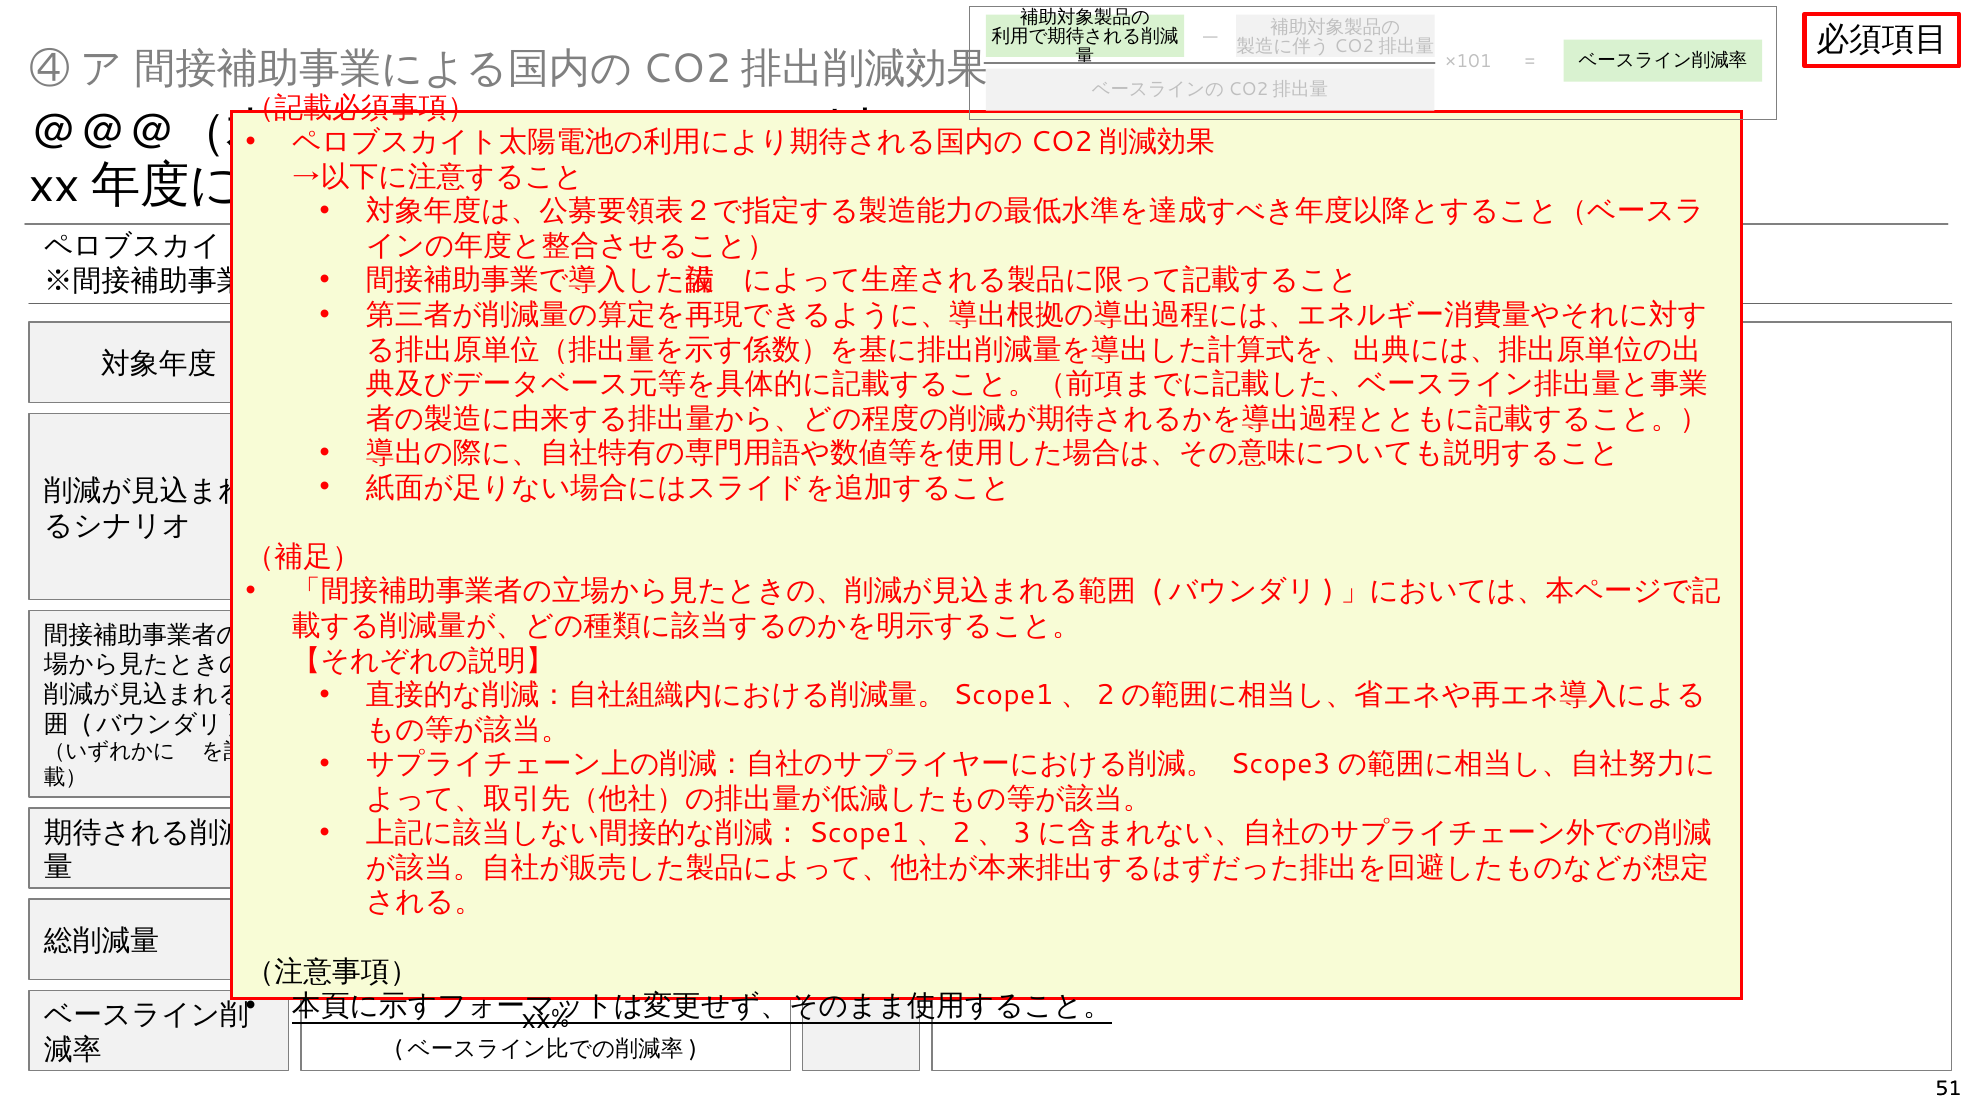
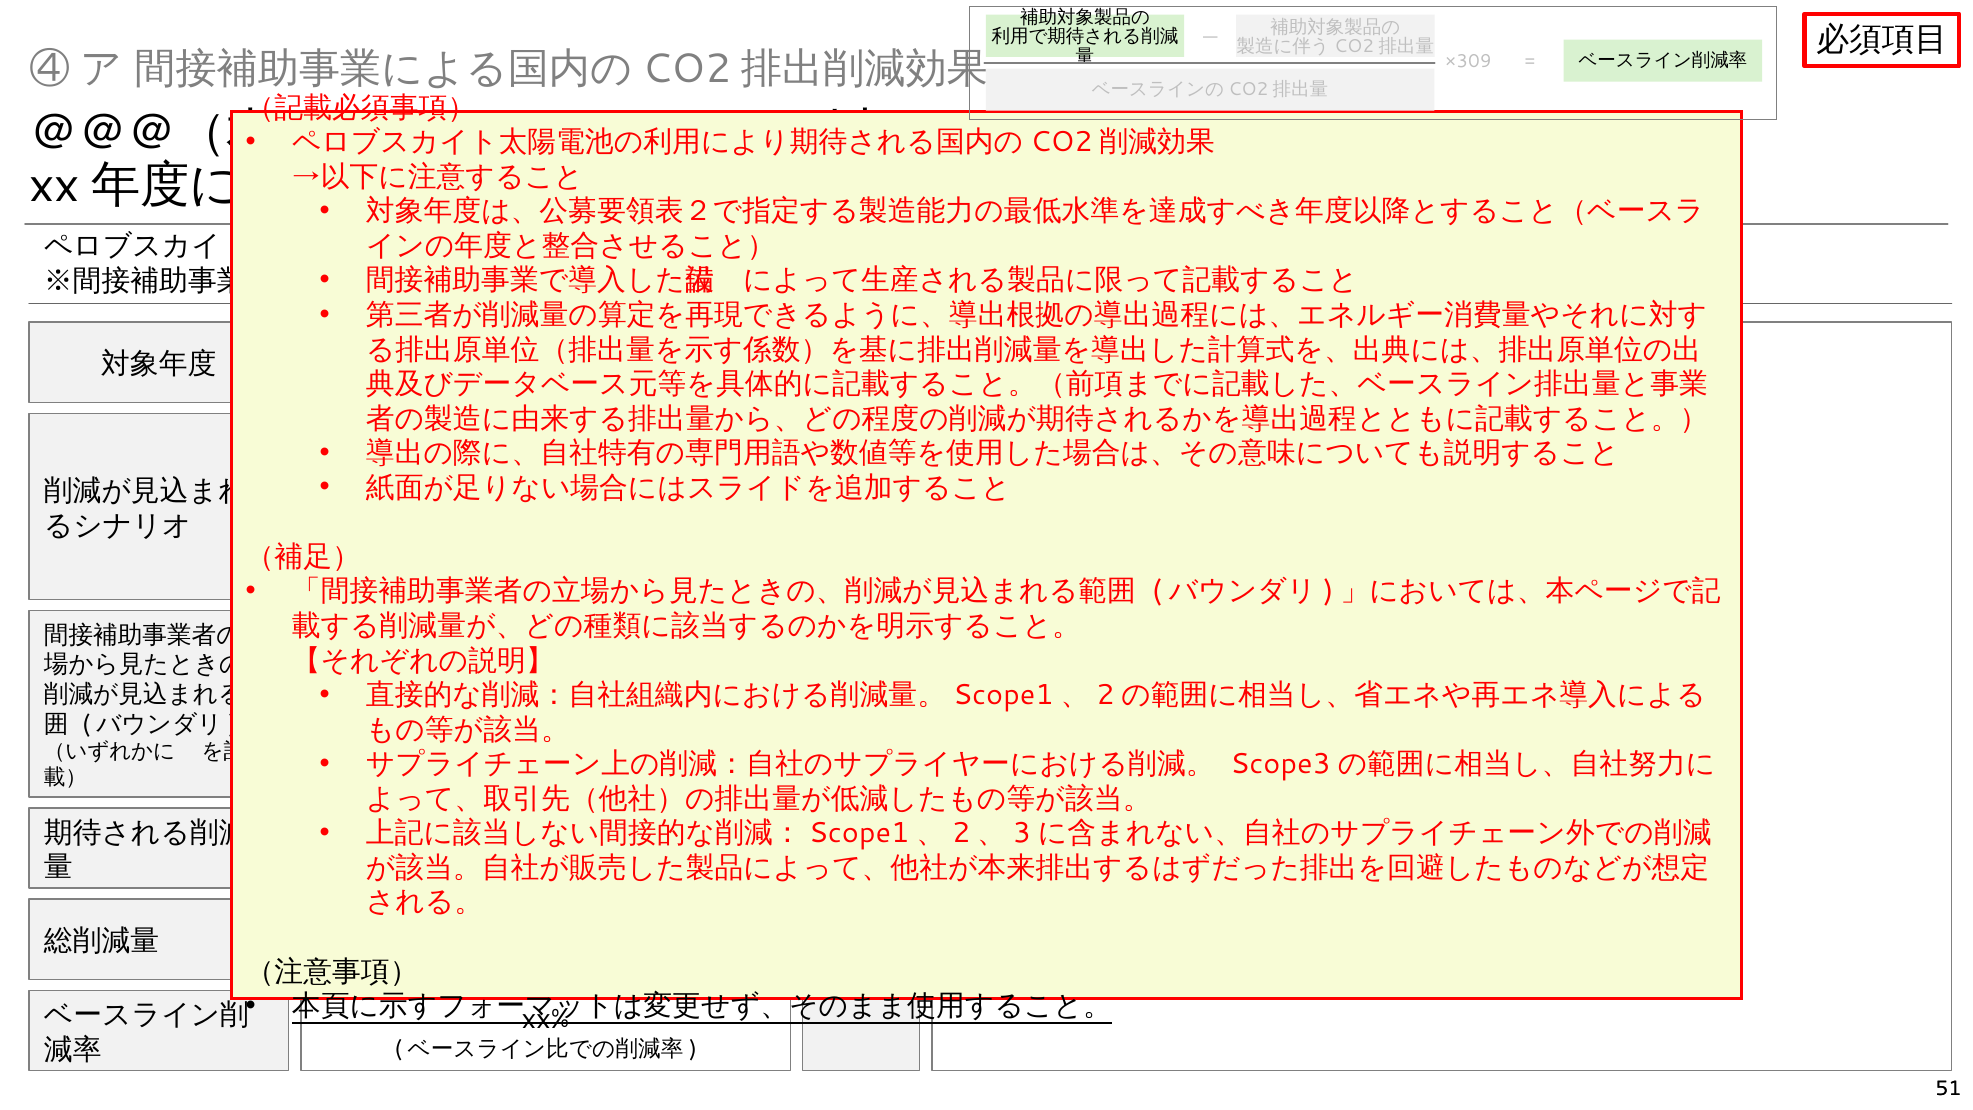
×101: ×101 -> ×309
